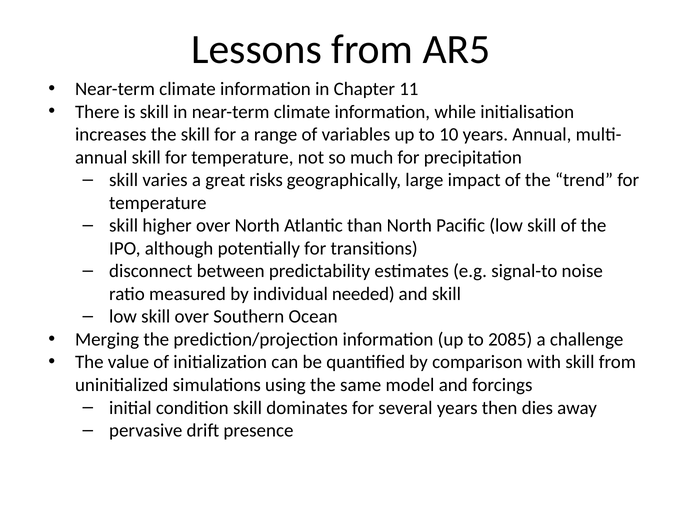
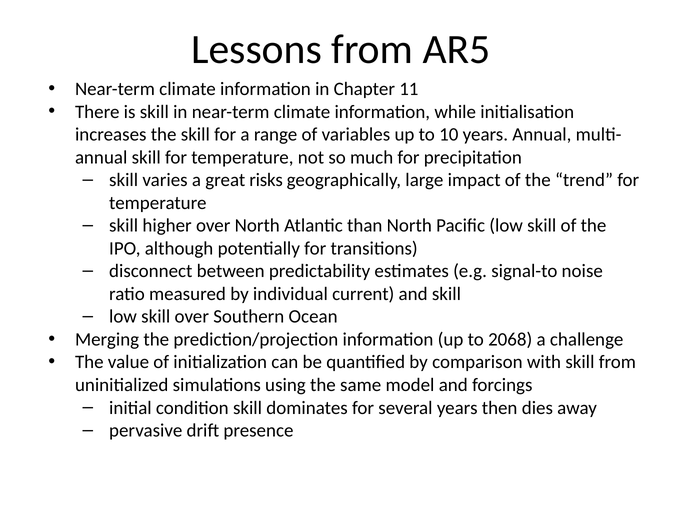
needed: needed -> current
2085: 2085 -> 2068
